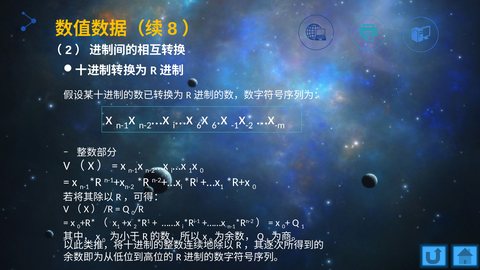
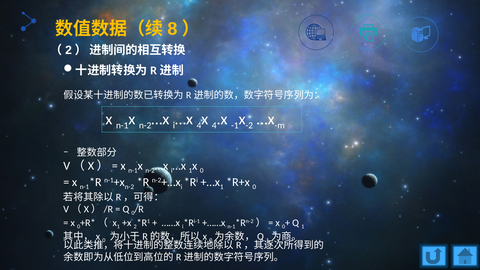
6 at (199, 125): 6 -> 4
x 6: 6 -> 4
